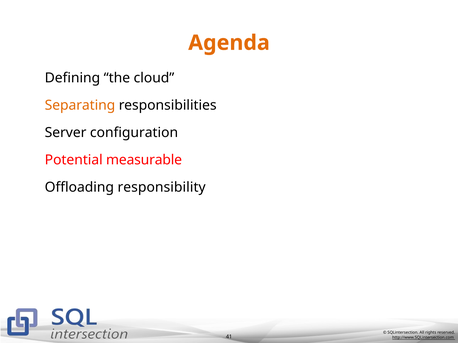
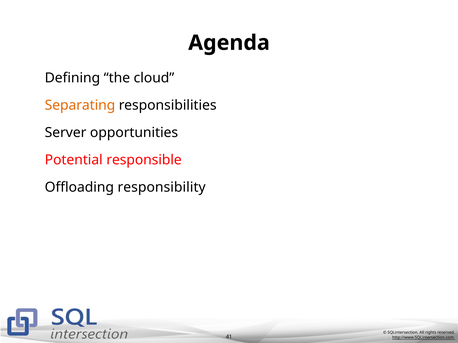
Agenda colour: orange -> black
configuration: configuration -> opportunities
measurable: measurable -> responsible
